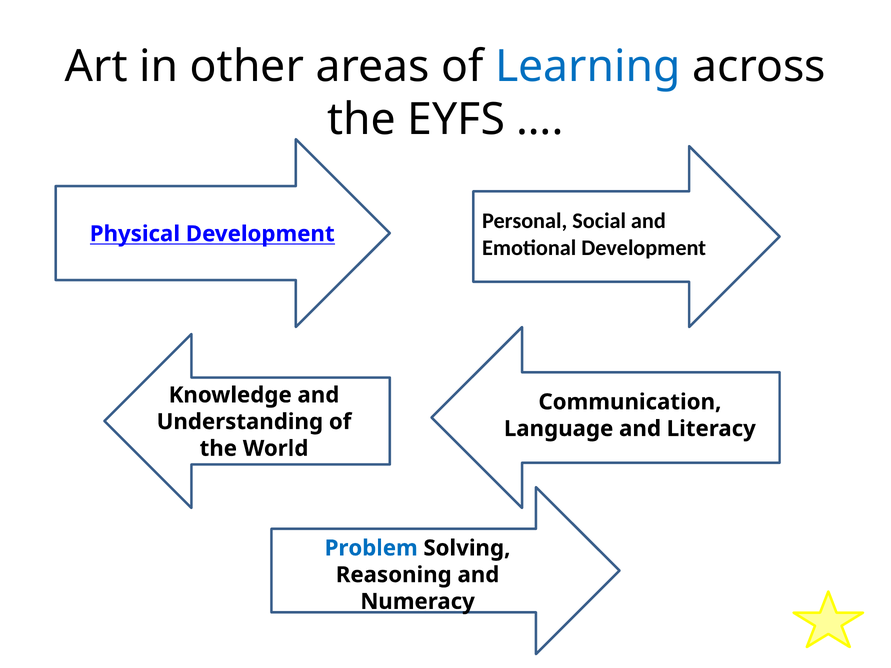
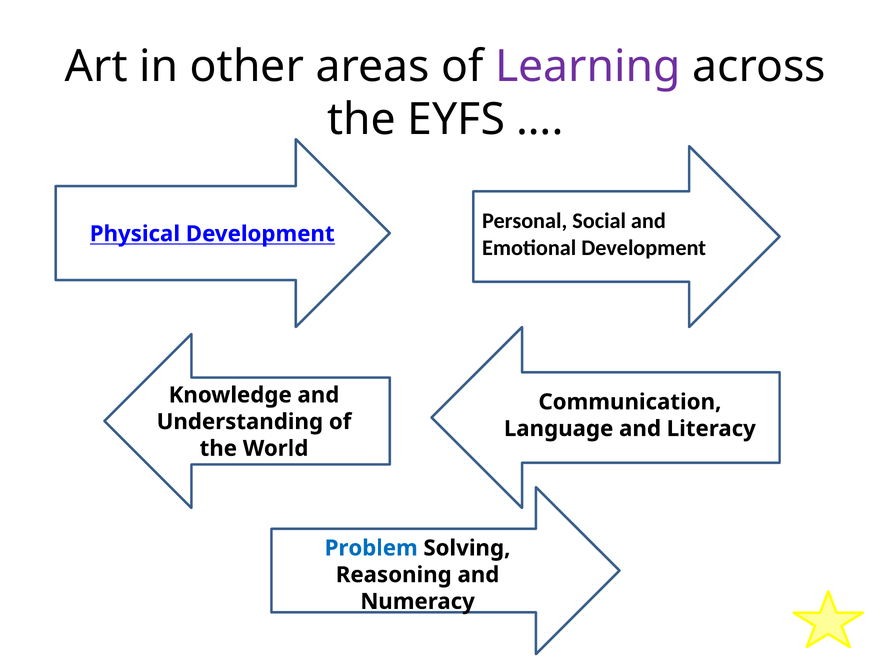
Learning colour: blue -> purple
